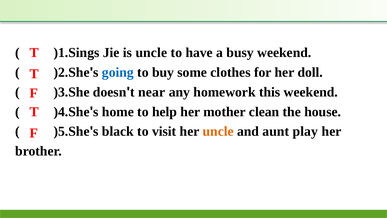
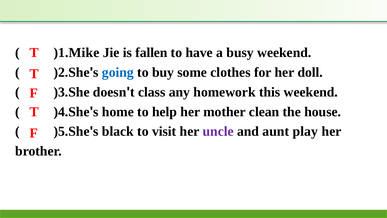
)1.Sings: )1.Sings -> )1.Mike
is uncle: uncle -> fallen
near: near -> class
uncle at (218, 131) colour: orange -> purple
